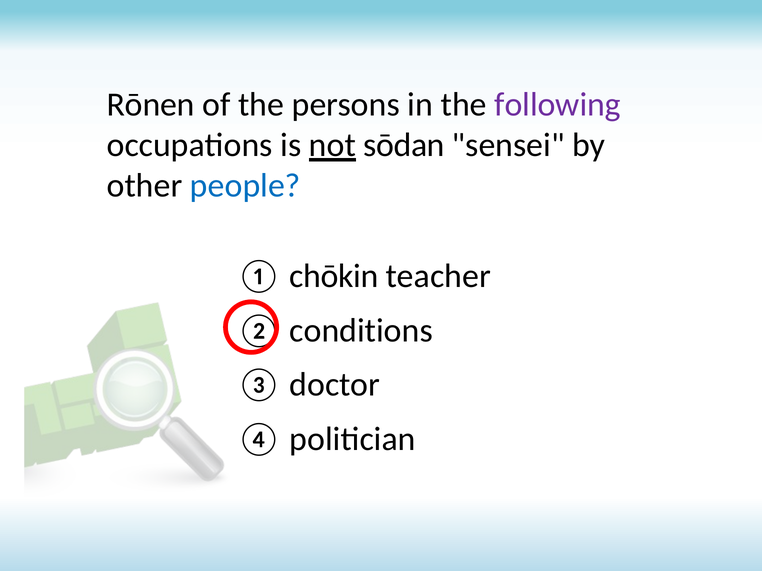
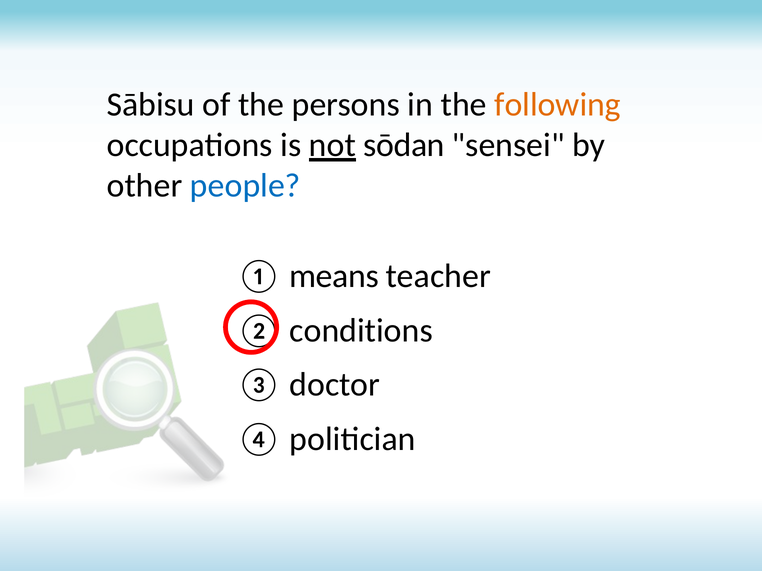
Rōnen: Rōnen -> Sābisu
following colour: purple -> orange
chōkin: chōkin -> means
